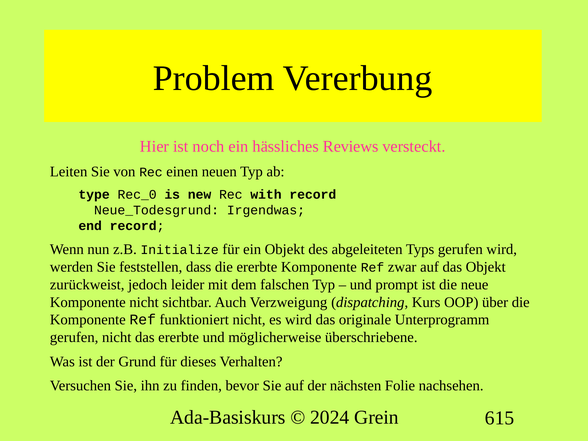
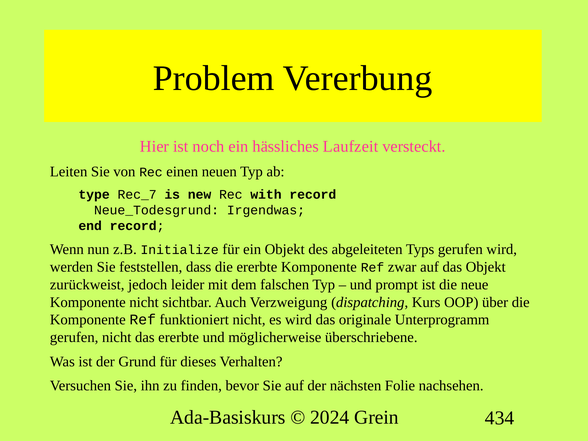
Reviews: Reviews -> Laufzeit
Rec_0: Rec_0 -> Rec_7
615: 615 -> 434
